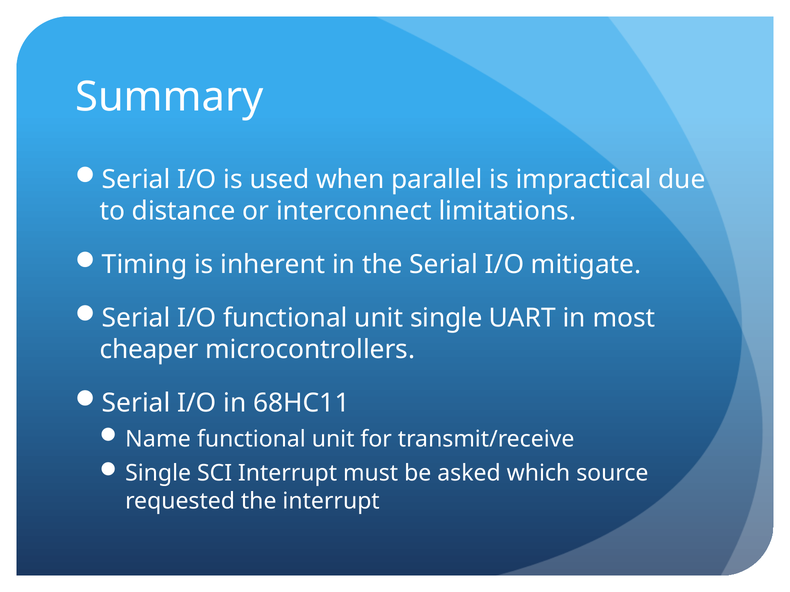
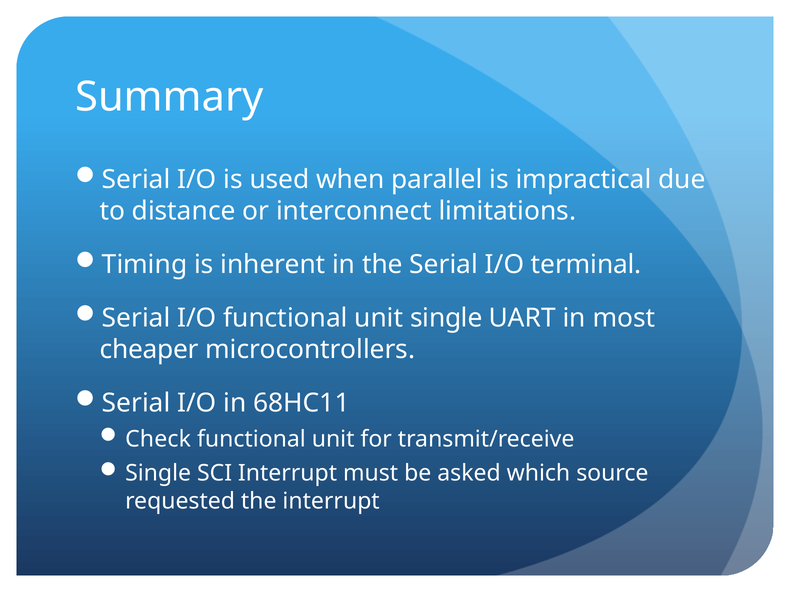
mitigate: mitigate -> terminal
Name: Name -> Check
